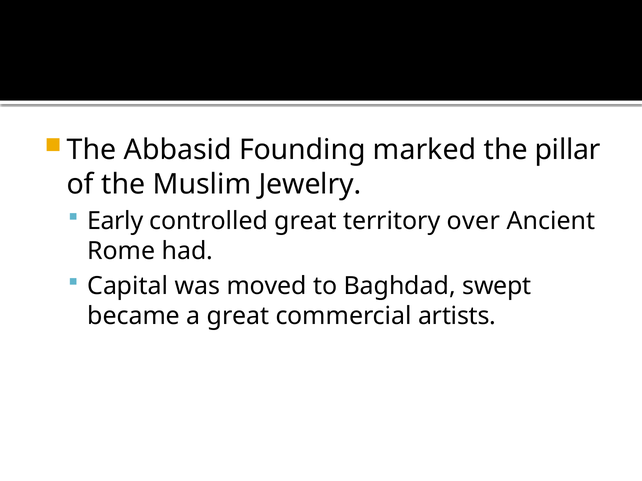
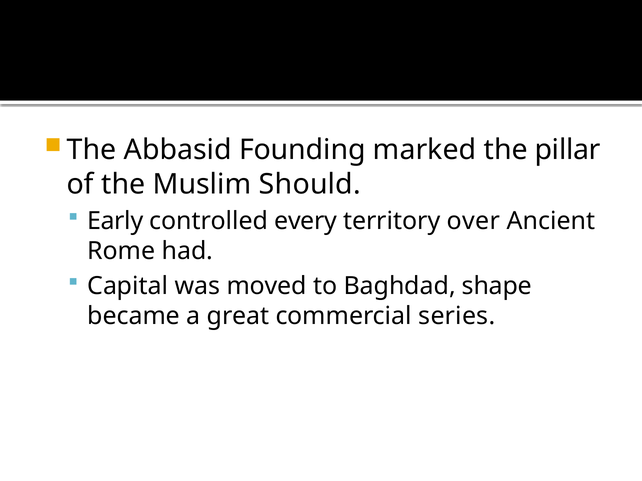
Jewelry: Jewelry -> Should
controlled great: great -> every
swept: swept -> shape
artists: artists -> series
